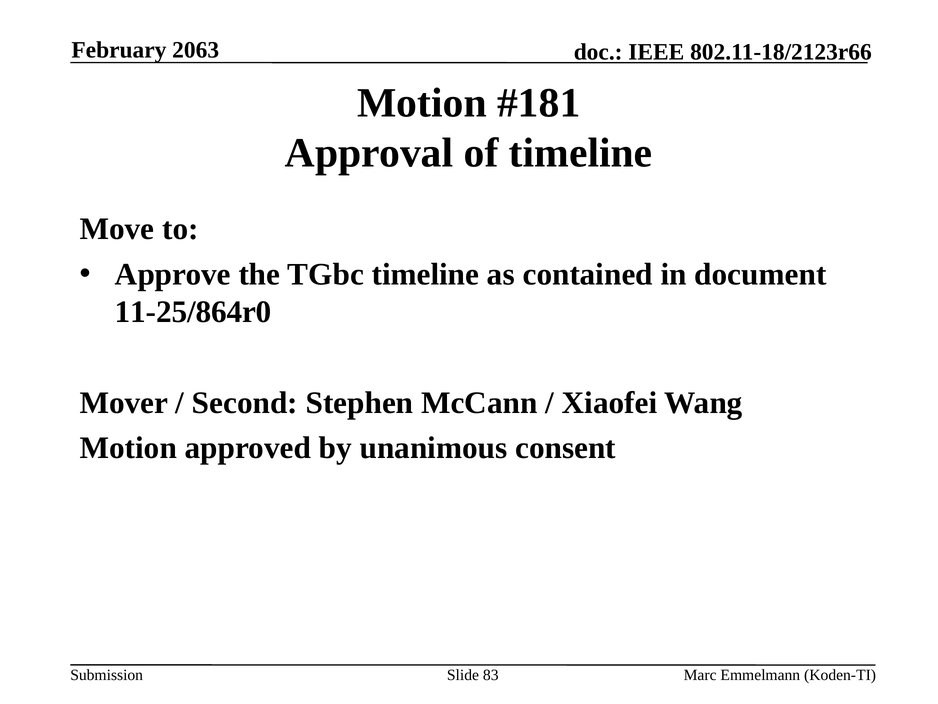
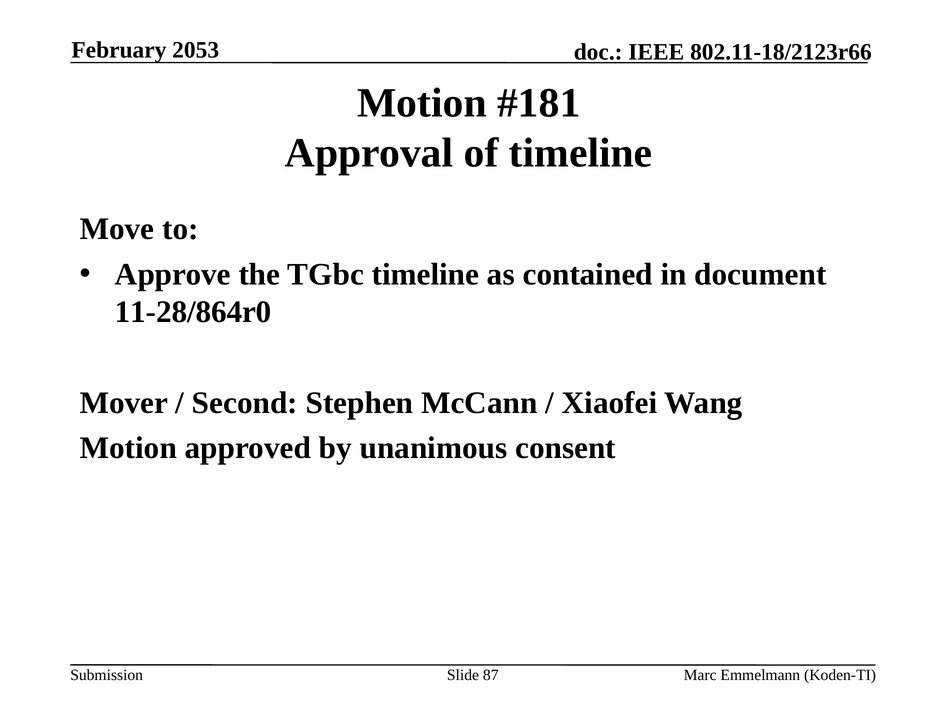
2063: 2063 -> 2053
11-25/864r0: 11-25/864r0 -> 11-28/864r0
83: 83 -> 87
